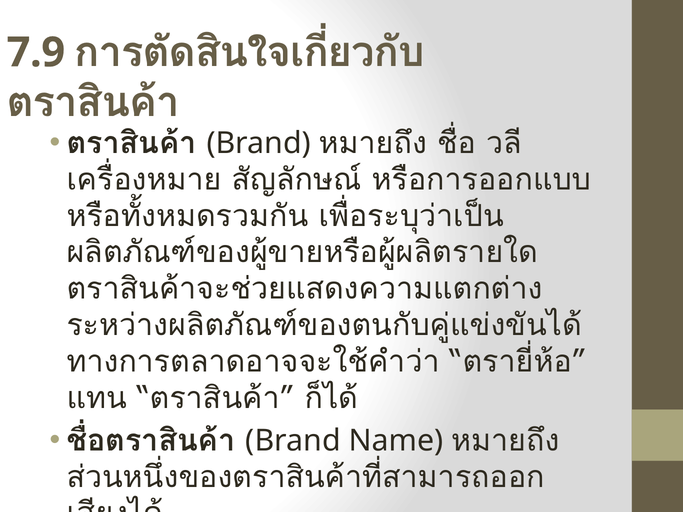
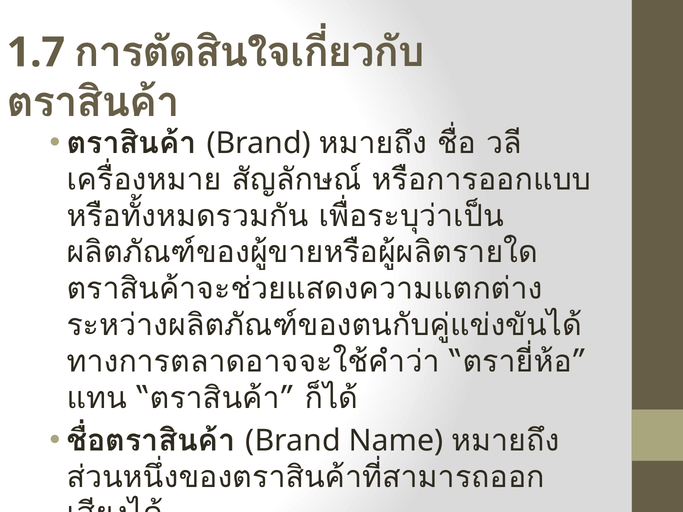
7.9: 7.9 -> 1.7
